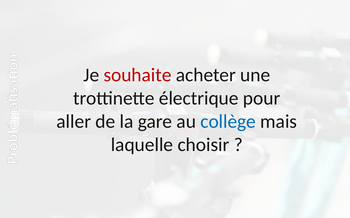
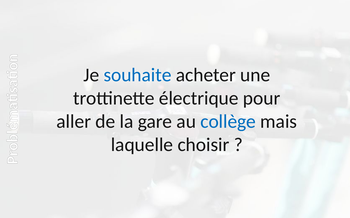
souhaite colour: red -> blue
